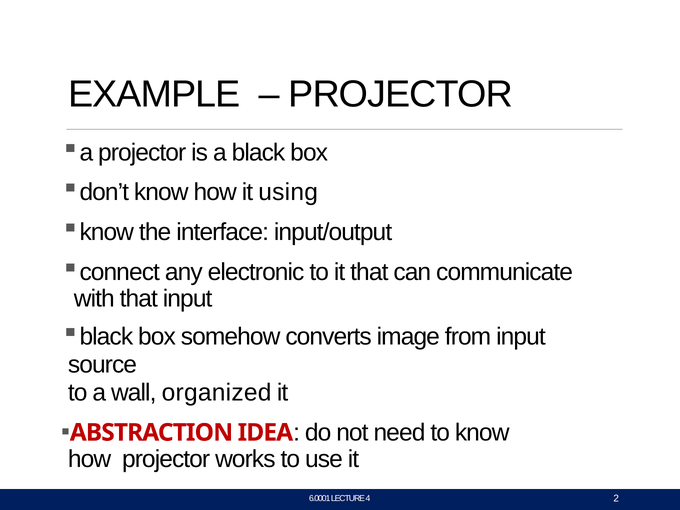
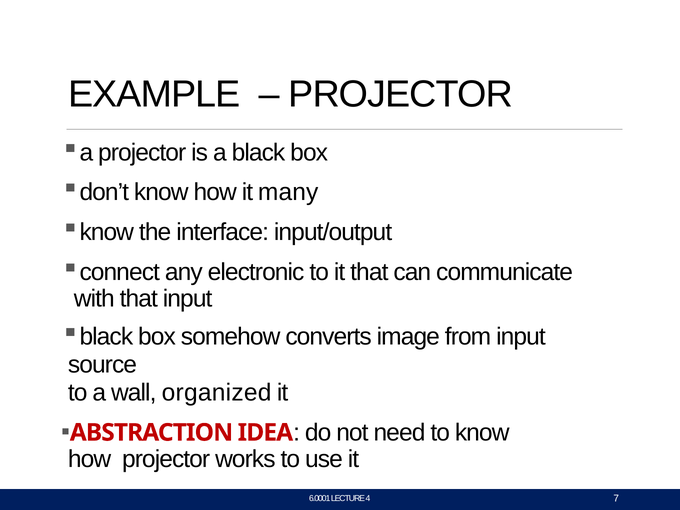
using: using -> many
2: 2 -> 7
